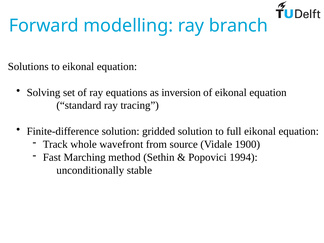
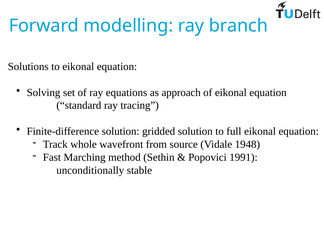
inversion: inversion -> approach
1900: 1900 -> 1948
1994: 1994 -> 1991
